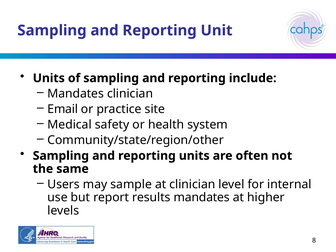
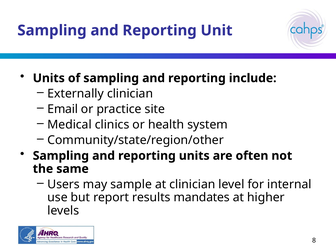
Mandates at (76, 94): Mandates -> Externally
safety: safety -> clinics
